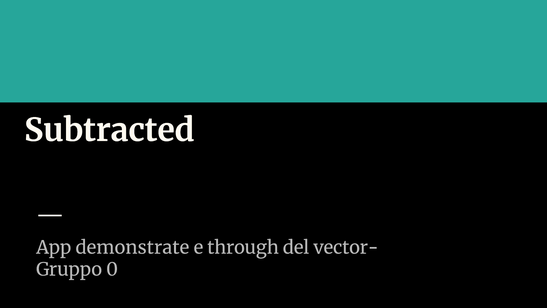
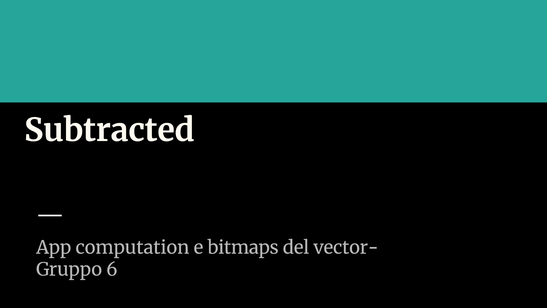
demonstrate: demonstrate -> computation
through: through -> bitmaps
0: 0 -> 6
